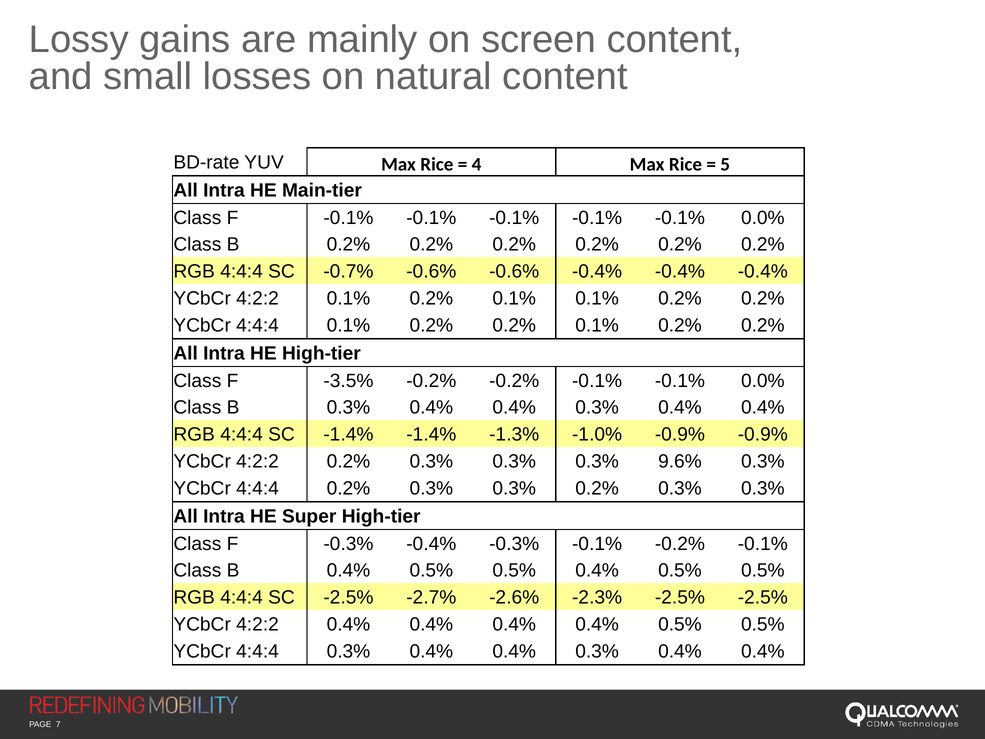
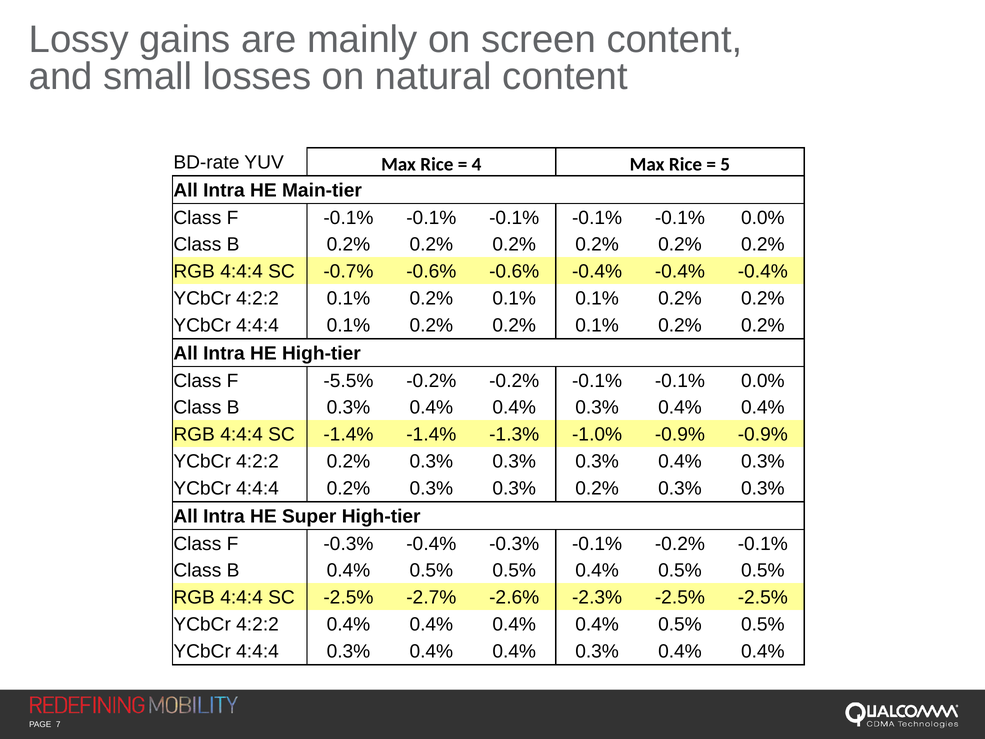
-3.5%: -3.5% -> -5.5%
0.3% 0.3% 9.6%: 9.6% -> 0.4%
